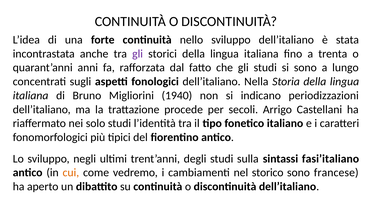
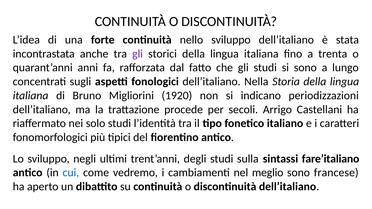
1940: 1940 -> 1920
fasi’italiano: fasi’italiano -> fare’italiano
cui colour: orange -> blue
storico: storico -> meglio
